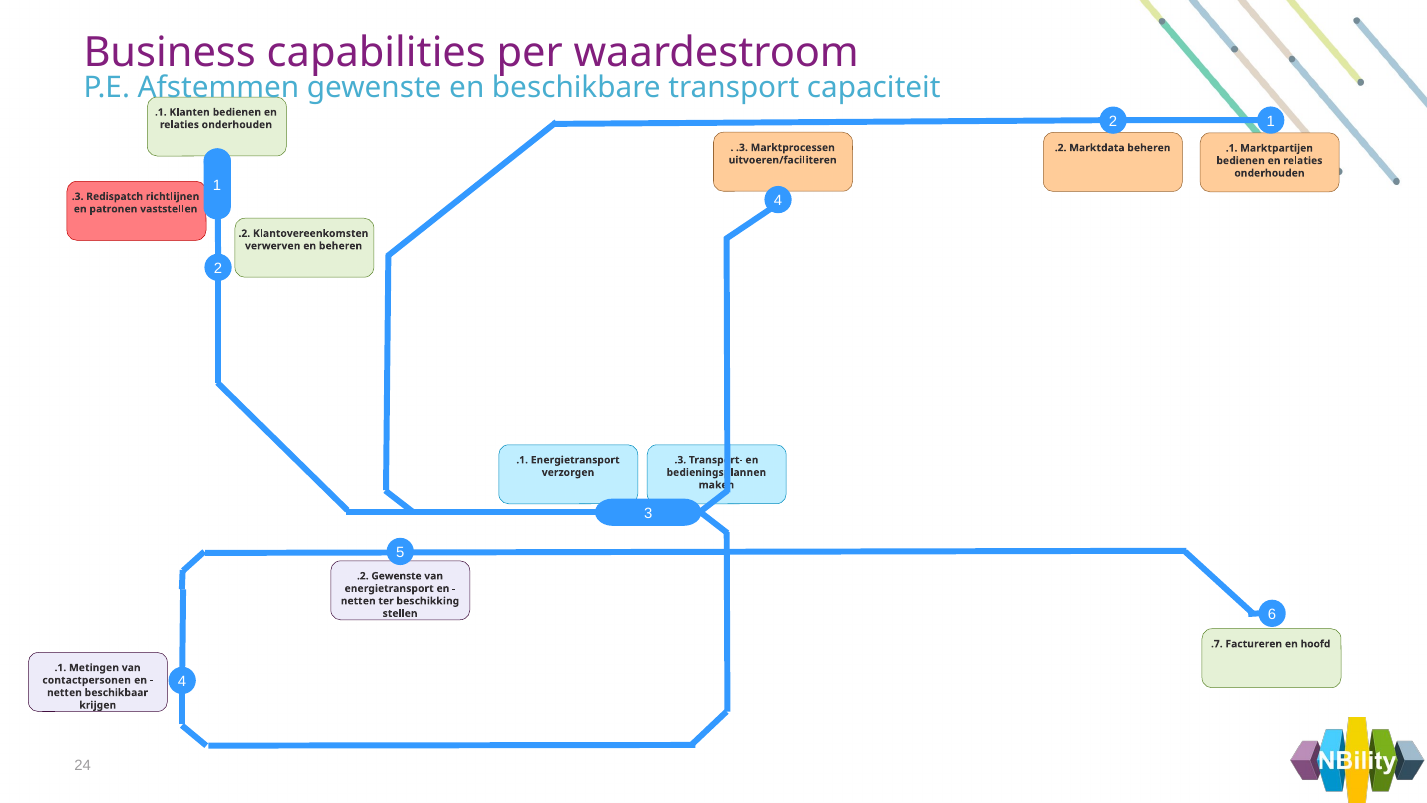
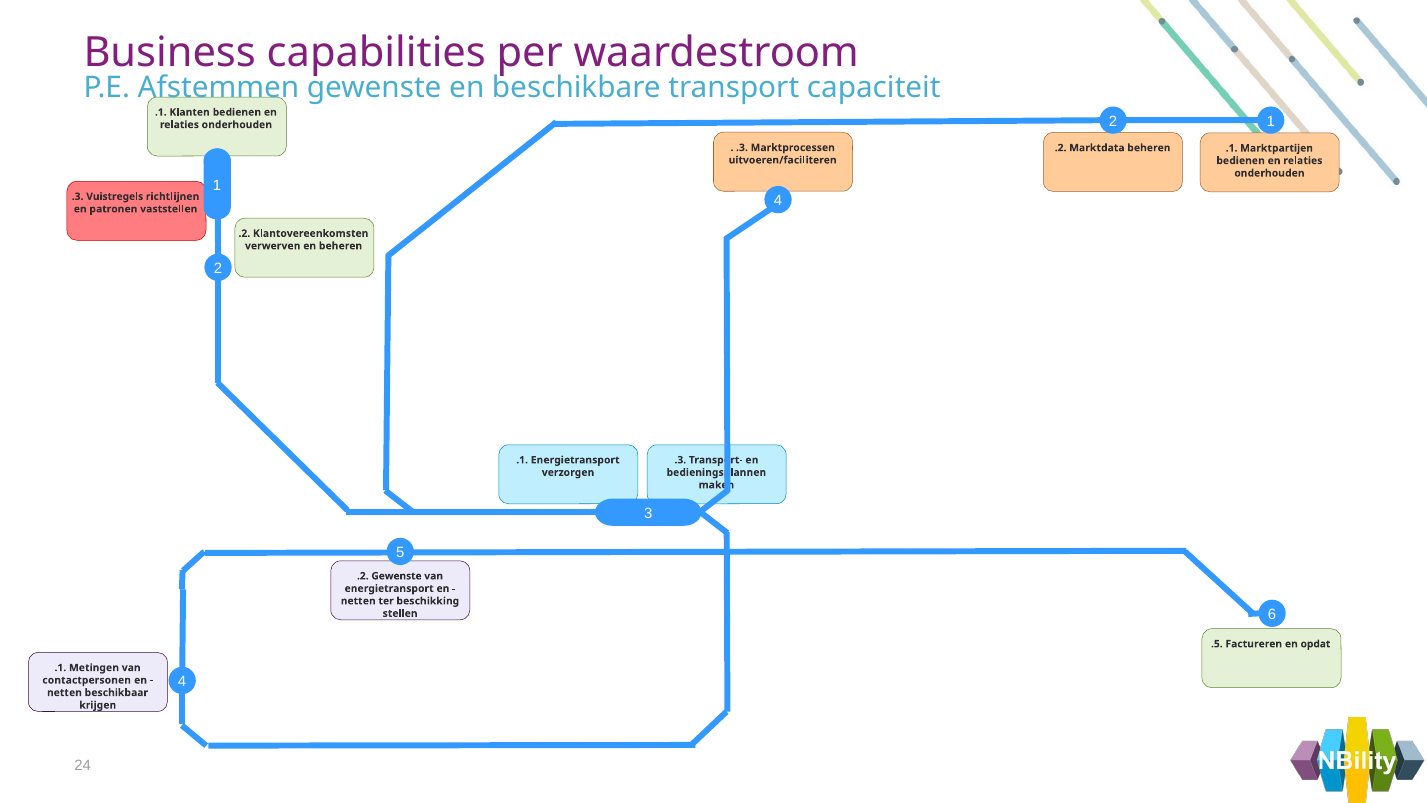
Redispatch: Redispatch -> Vuistregels
.7: .7 -> .5
hoofd: hoofd -> opdat
